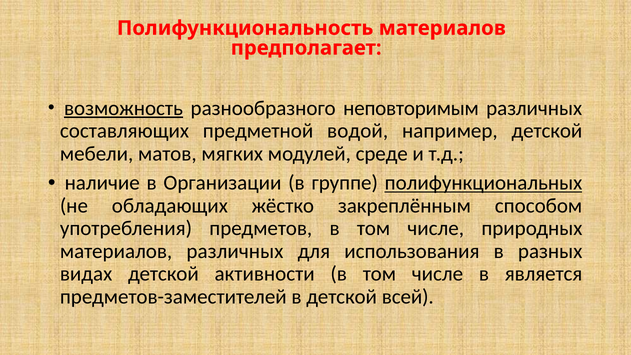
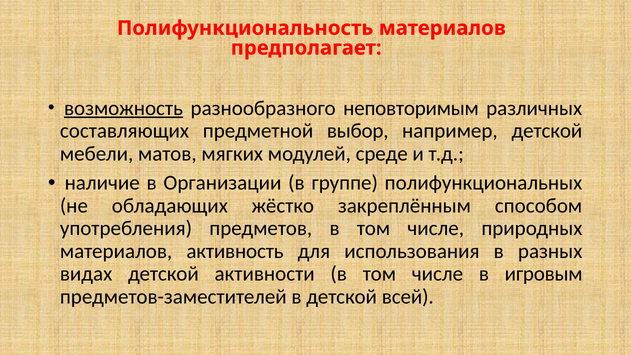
водой: водой -> выбор
полифункциональных underline: present -> none
материалов различных: различных -> активность
является: является -> игровым
